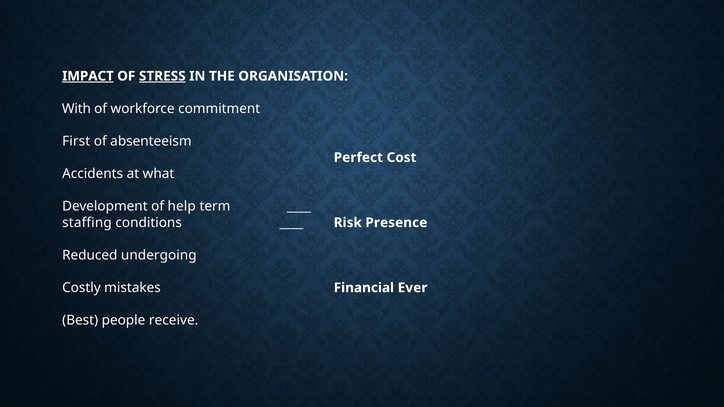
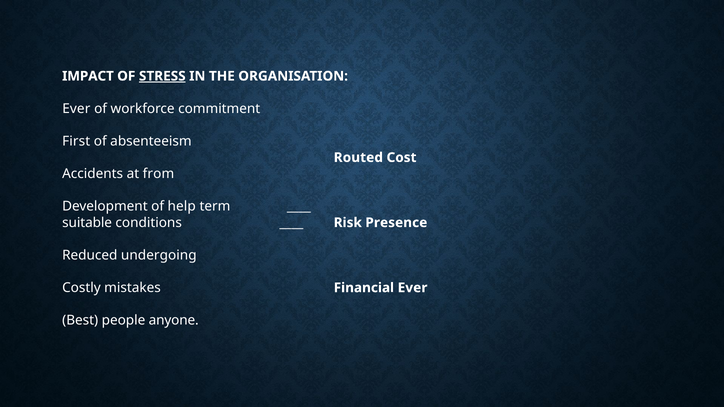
IMPACT underline: present -> none
With at (76, 109): With -> Ever
Perfect: Perfect -> Routed
what: what -> from
staffing: staffing -> suitable
receive: receive -> anyone
